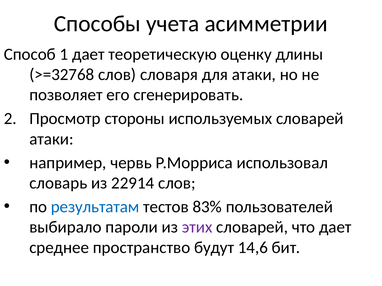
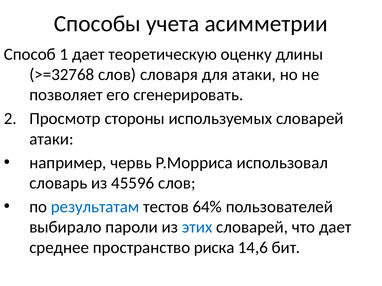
22914: 22914 -> 45596
83%: 83% -> 64%
этих colour: purple -> blue
будут: будут -> риска
